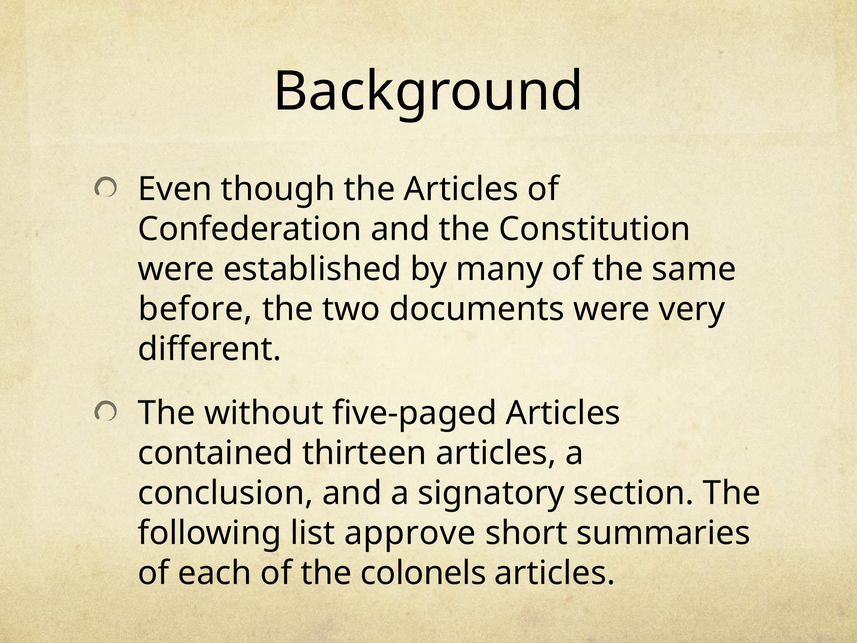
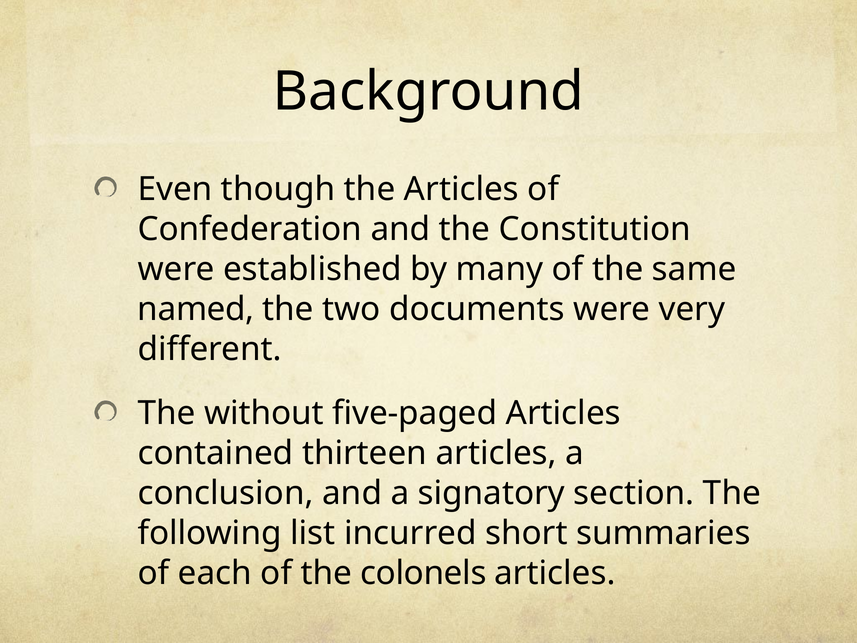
before: before -> named
approve: approve -> incurred
